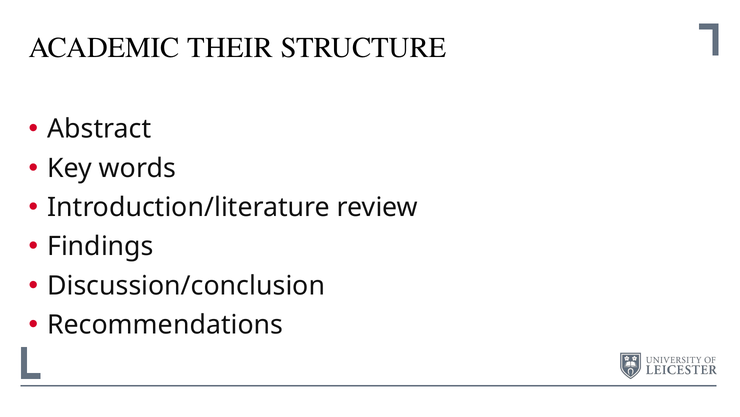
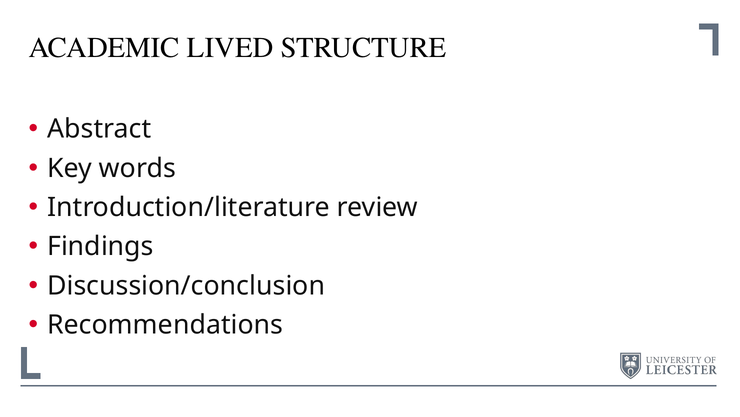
THEIR: THEIR -> LIVED
